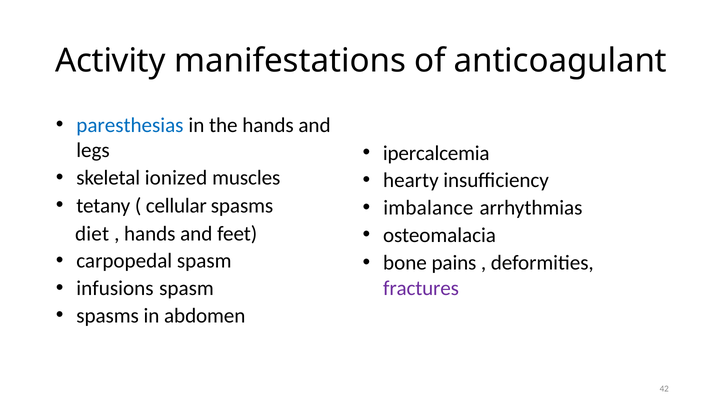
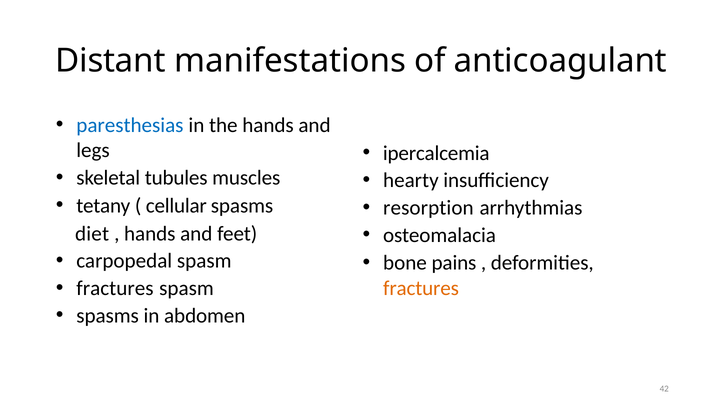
Activity: Activity -> Distant
ionized: ionized -> tubules
imbalance: imbalance -> resorption
infusions at (115, 288): infusions -> fractures
fractures at (421, 288) colour: purple -> orange
